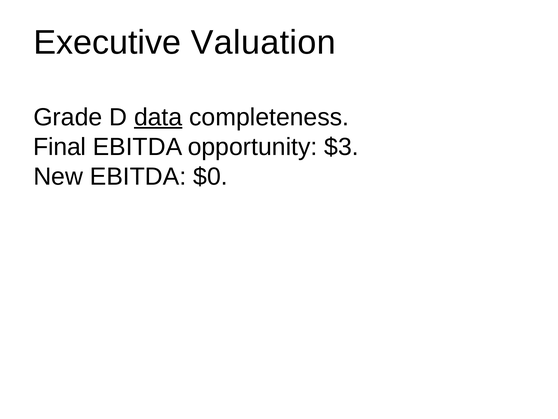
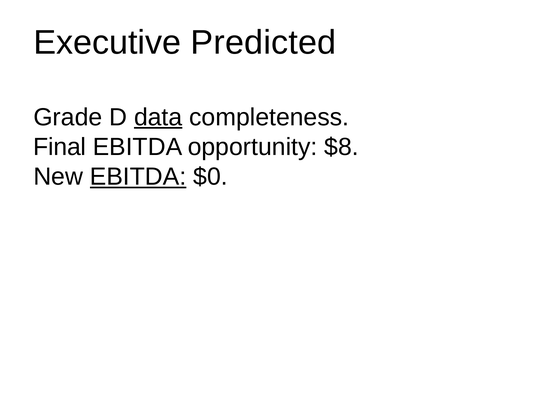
Valuation: Valuation -> Predicted
$3: $3 -> $8
EBITDA at (138, 177) underline: none -> present
